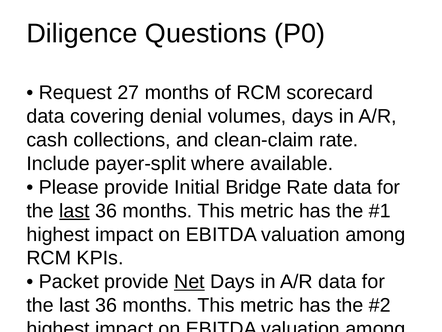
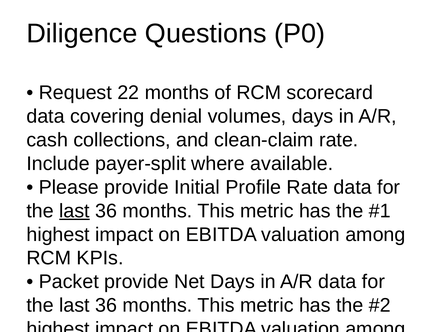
27: 27 -> 22
Bridge: Bridge -> Profile
Net at (189, 281) underline: present -> none
